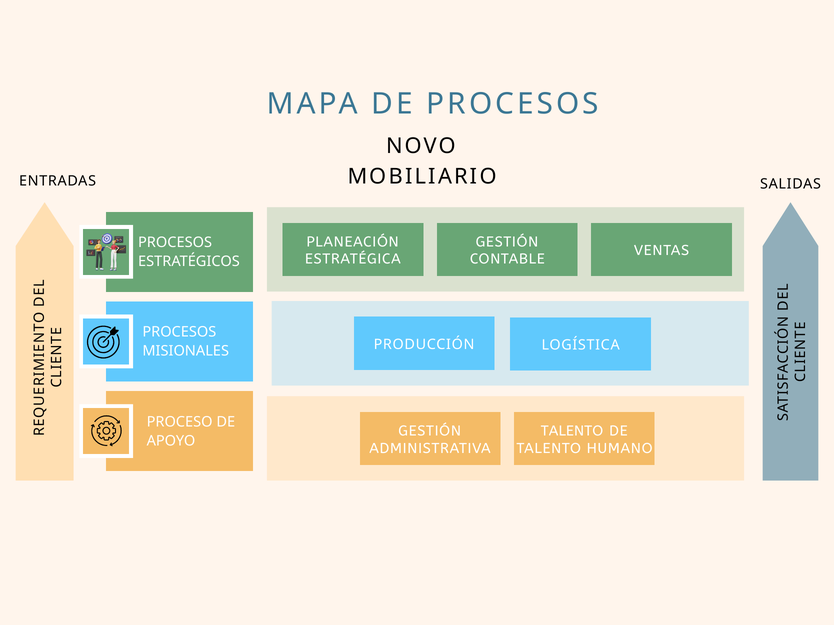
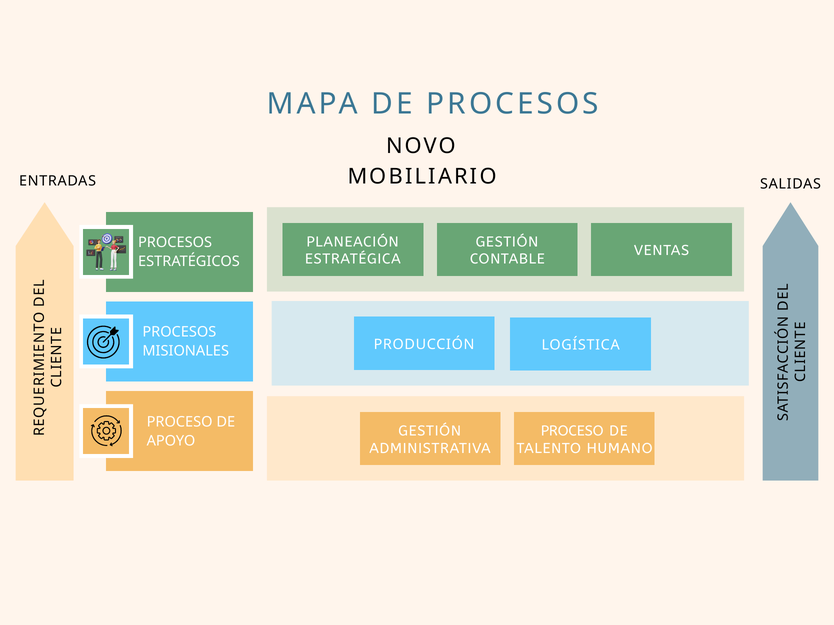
TALENTO at (572, 431): TALENTO -> PROCESO
